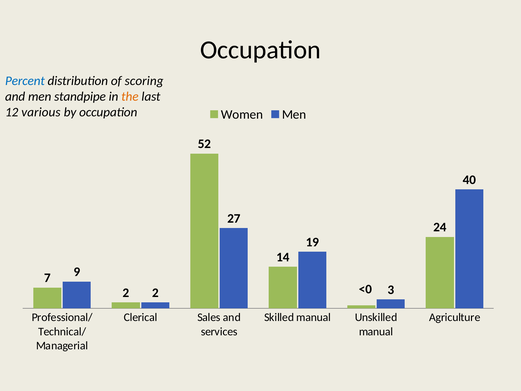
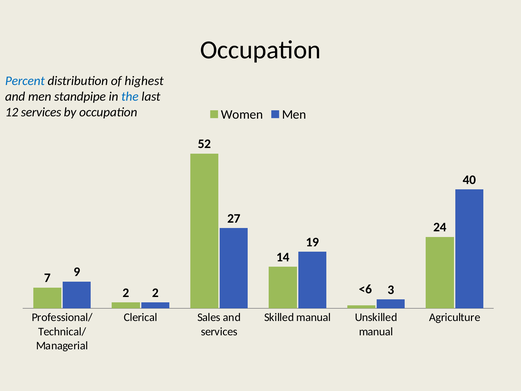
scoring: scoring -> highest
the colour: orange -> blue
12 various: various -> services
<0: <0 -> <6
